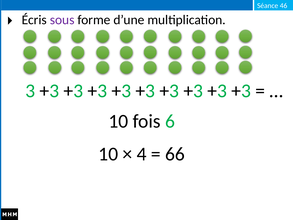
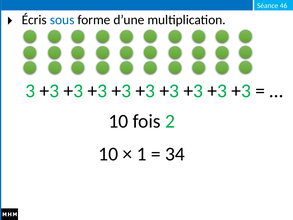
sous colour: purple -> blue
6: 6 -> 2
4: 4 -> 1
66: 66 -> 34
